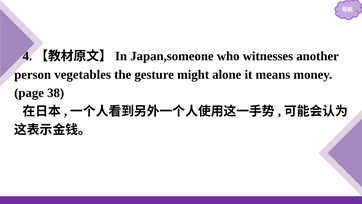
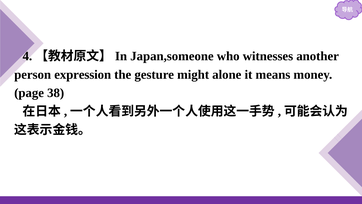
vegetables: vegetables -> expression
